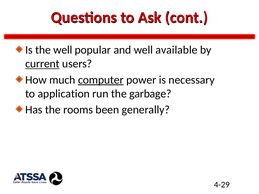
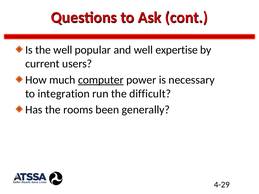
available: available -> expertise
current underline: present -> none
application: application -> integration
garbage: garbage -> difficult
